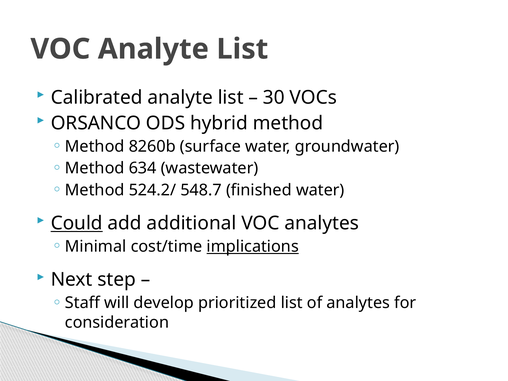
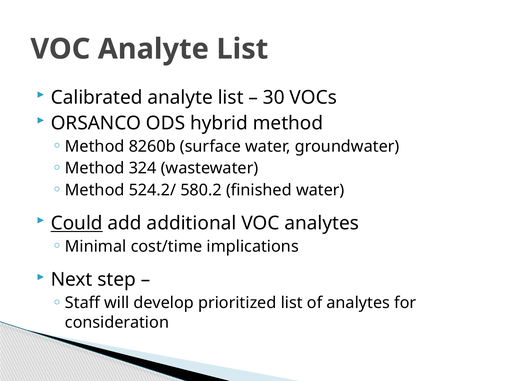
634: 634 -> 324
548.7: 548.7 -> 580.2
implications underline: present -> none
